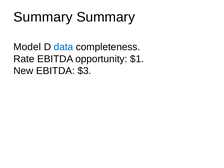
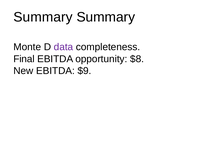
Model: Model -> Monte
data colour: blue -> purple
Rate: Rate -> Final
$1: $1 -> $8
$3: $3 -> $9
